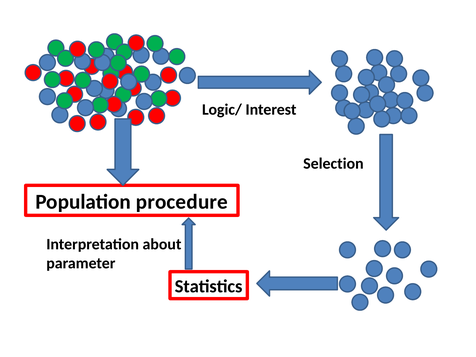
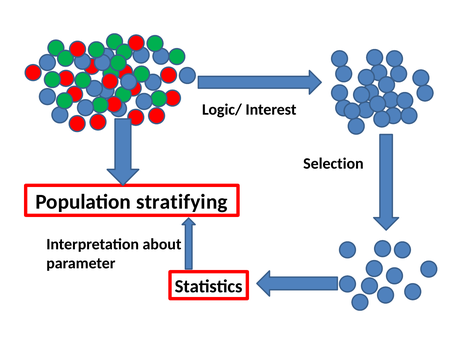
procedure: procedure -> stratifying
